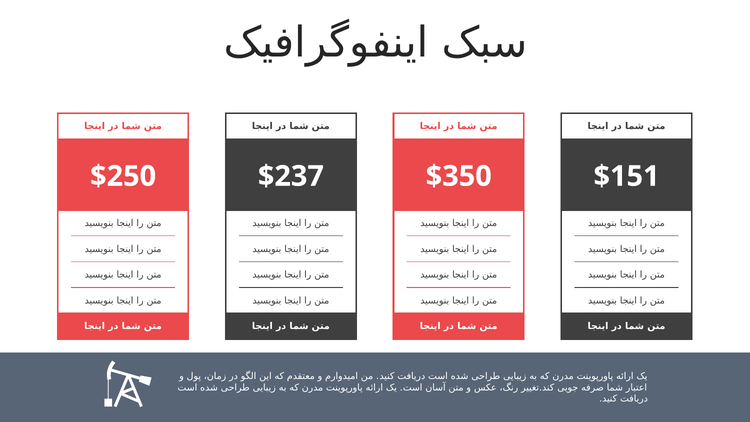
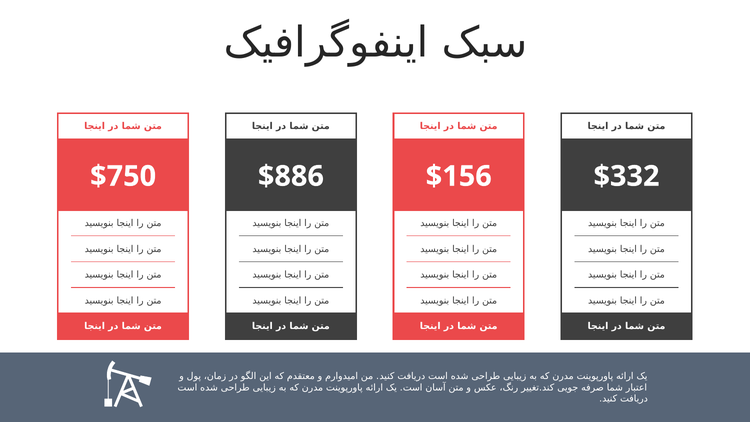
$250: $250 -> $750
$237: $237 -> $886
$350: $350 -> $156
$151: $151 -> $332
